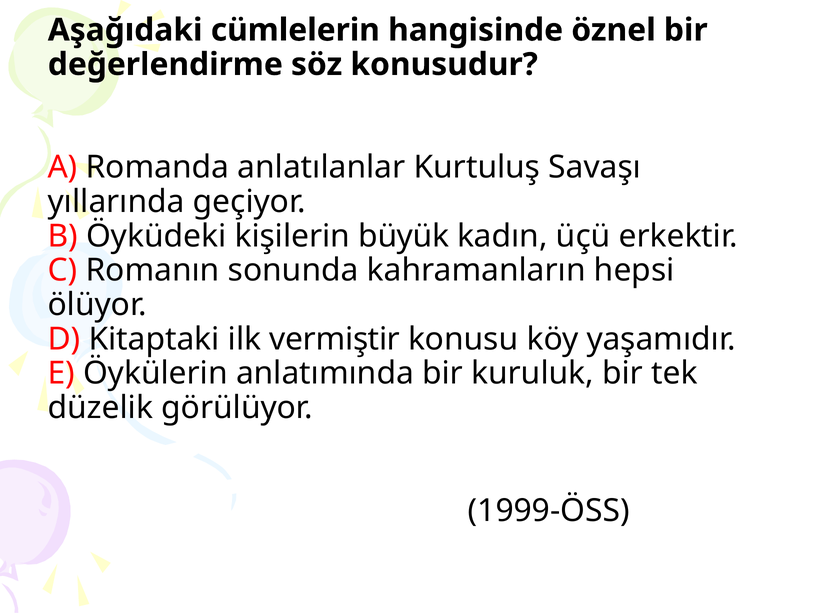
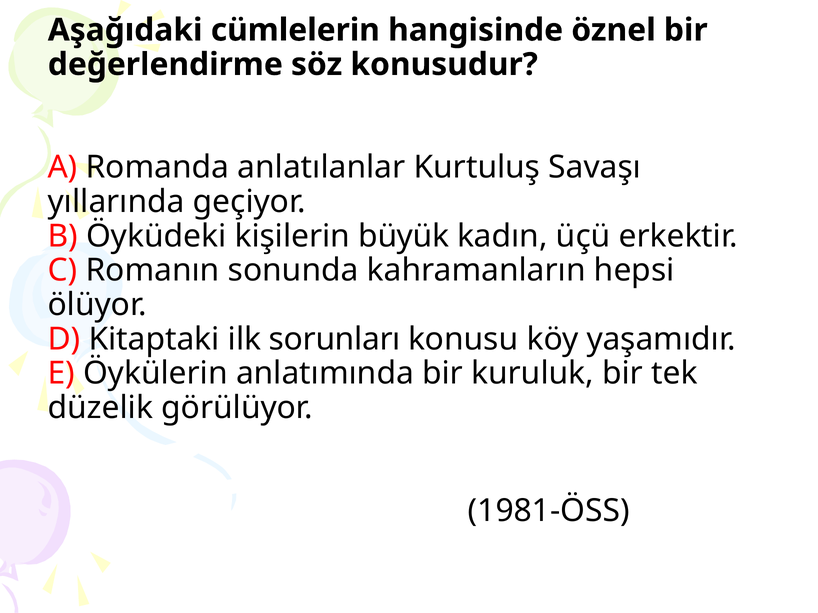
vermiştir: vermiştir -> sorunları
1999-ÖSS: 1999-ÖSS -> 1981-ÖSS
